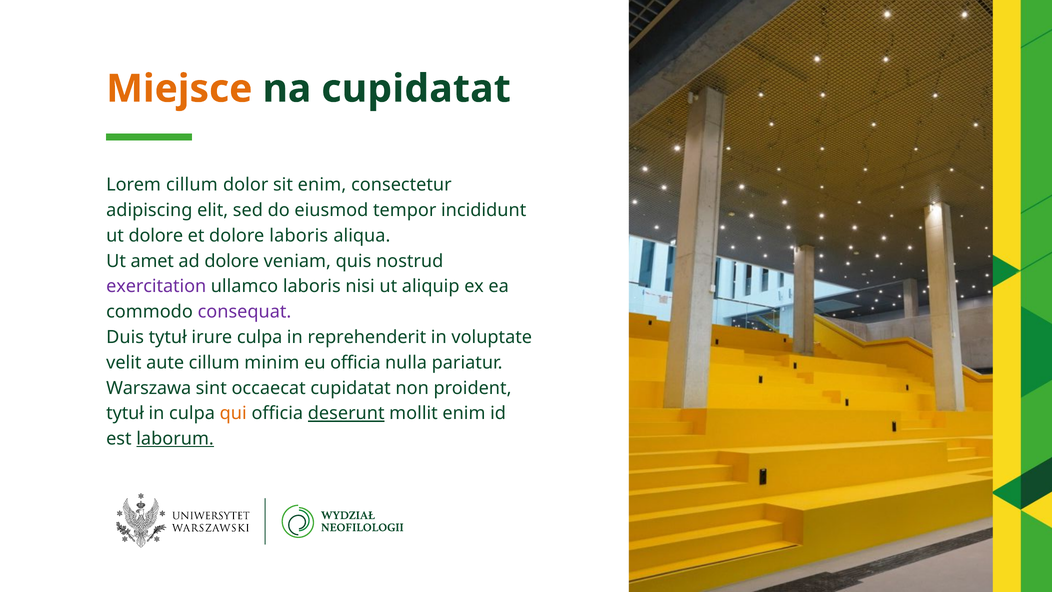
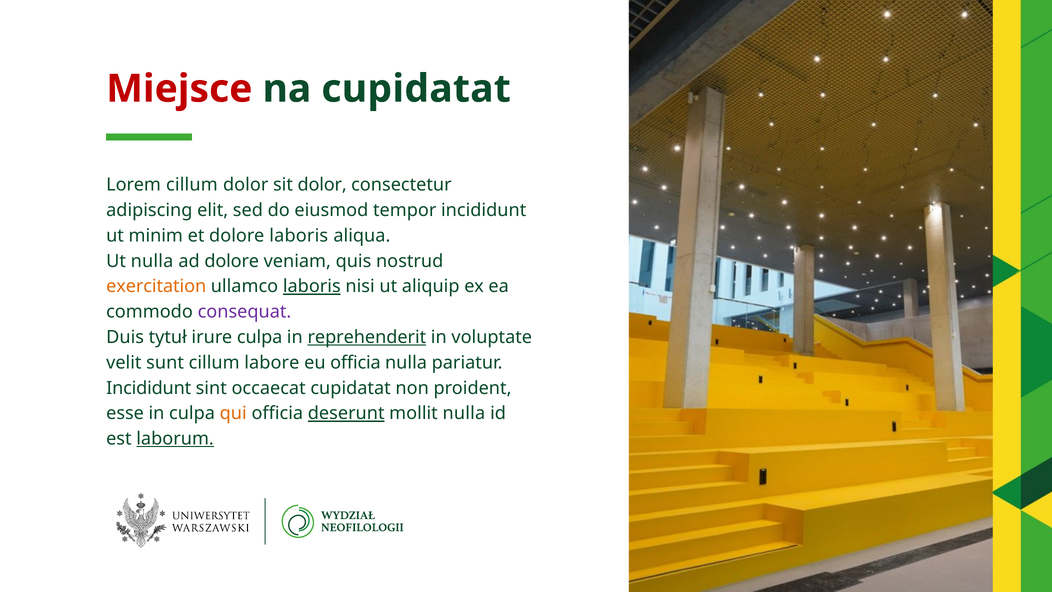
Miejsce colour: orange -> red
sit enim: enim -> dolor
ut dolore: dolore -> minim
Ut amet: amet -> nulla
exercitation colour: purple -> orange
laboris at (312, 286) underline: none -> present
reprehenderit underline: none -> present
aute: aute -> sunt
minim: minim -> labore
Warszawa at (149, 388): Warszawa -> Incididunt
tytuł at (125, 413): tytuł -> esse
mollit enim: enim -> nulla
